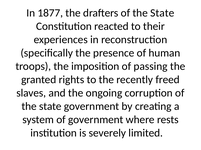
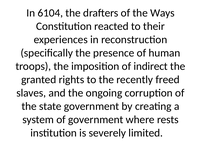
1877: 1877 -> 6104
drafters of the State: State -> Ways
passing: passing -> indirect
